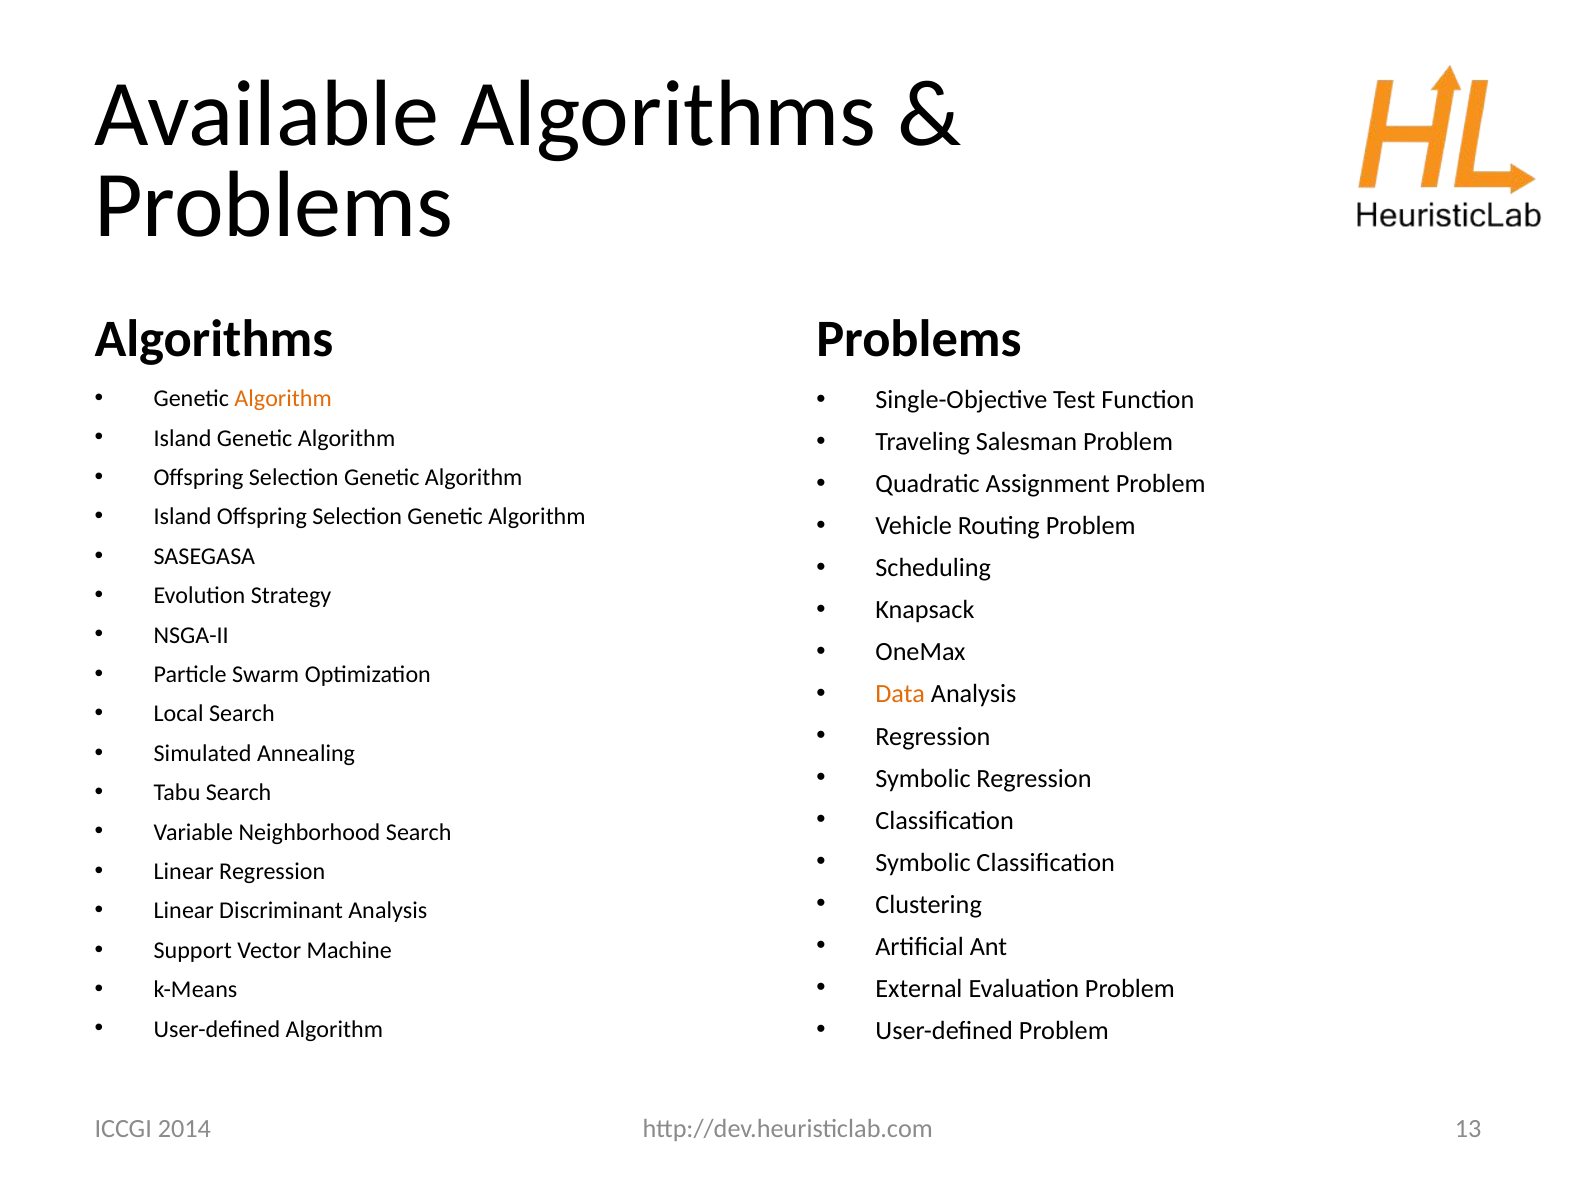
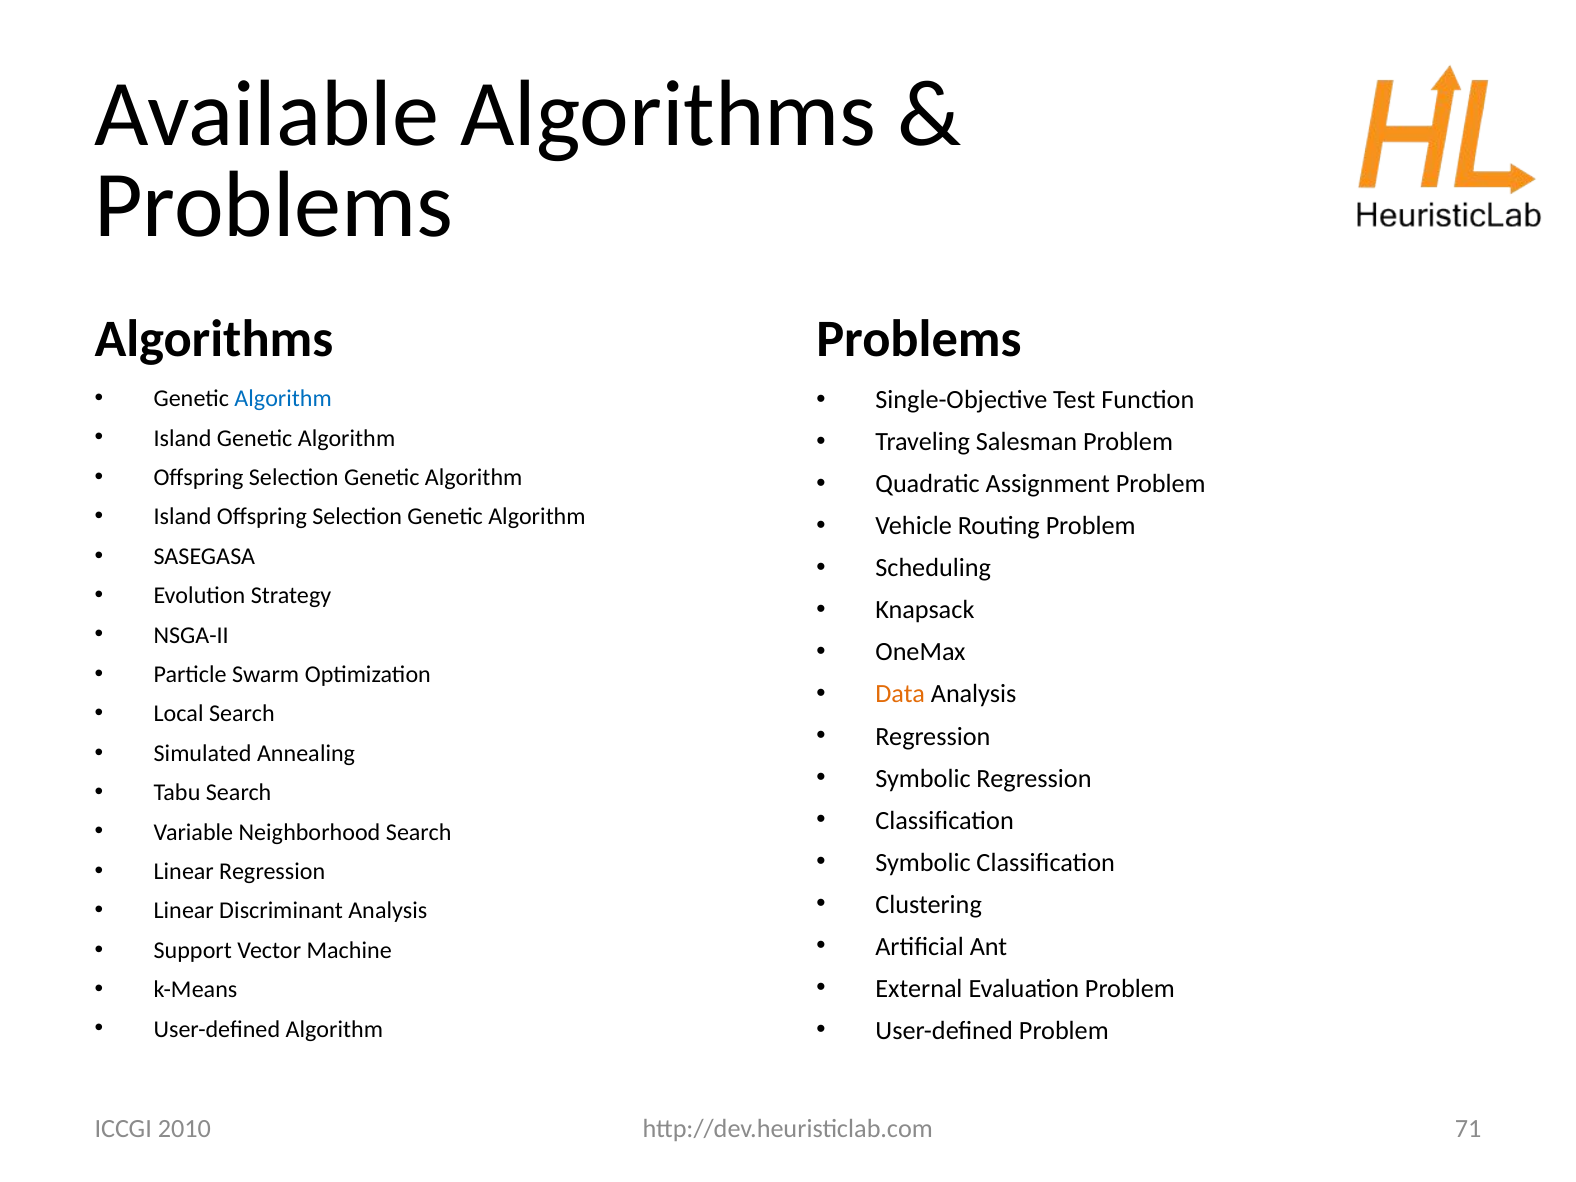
Algorithm at (283, 399) colour: orange -> blue
13: 13 -> 71
2014: 2014 -> 2010
